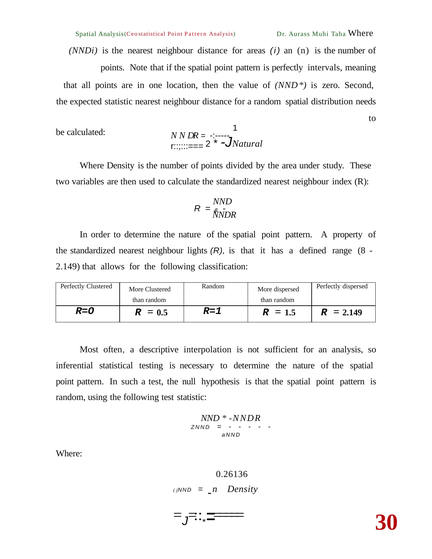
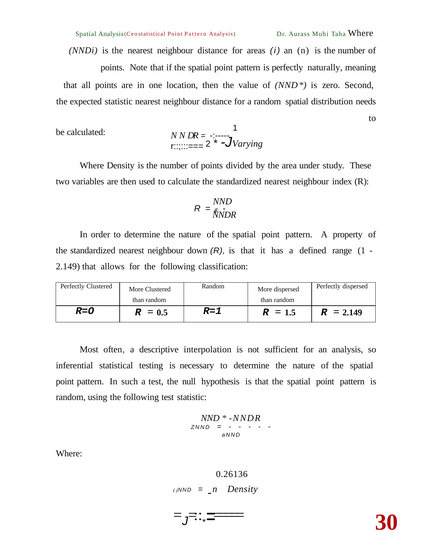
intervals: intervals -> naturally
Natural: Natural -> Varying
lights: lights -> down
range 8: 8 -> 1
